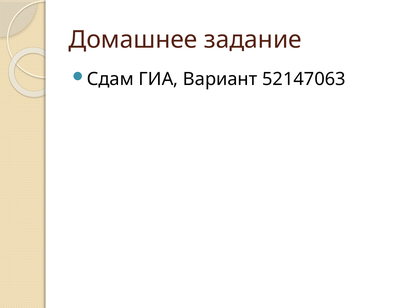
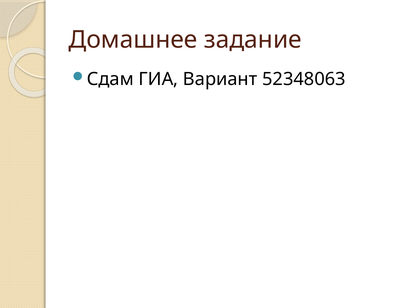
52147063: 52147063 -> 52348063
